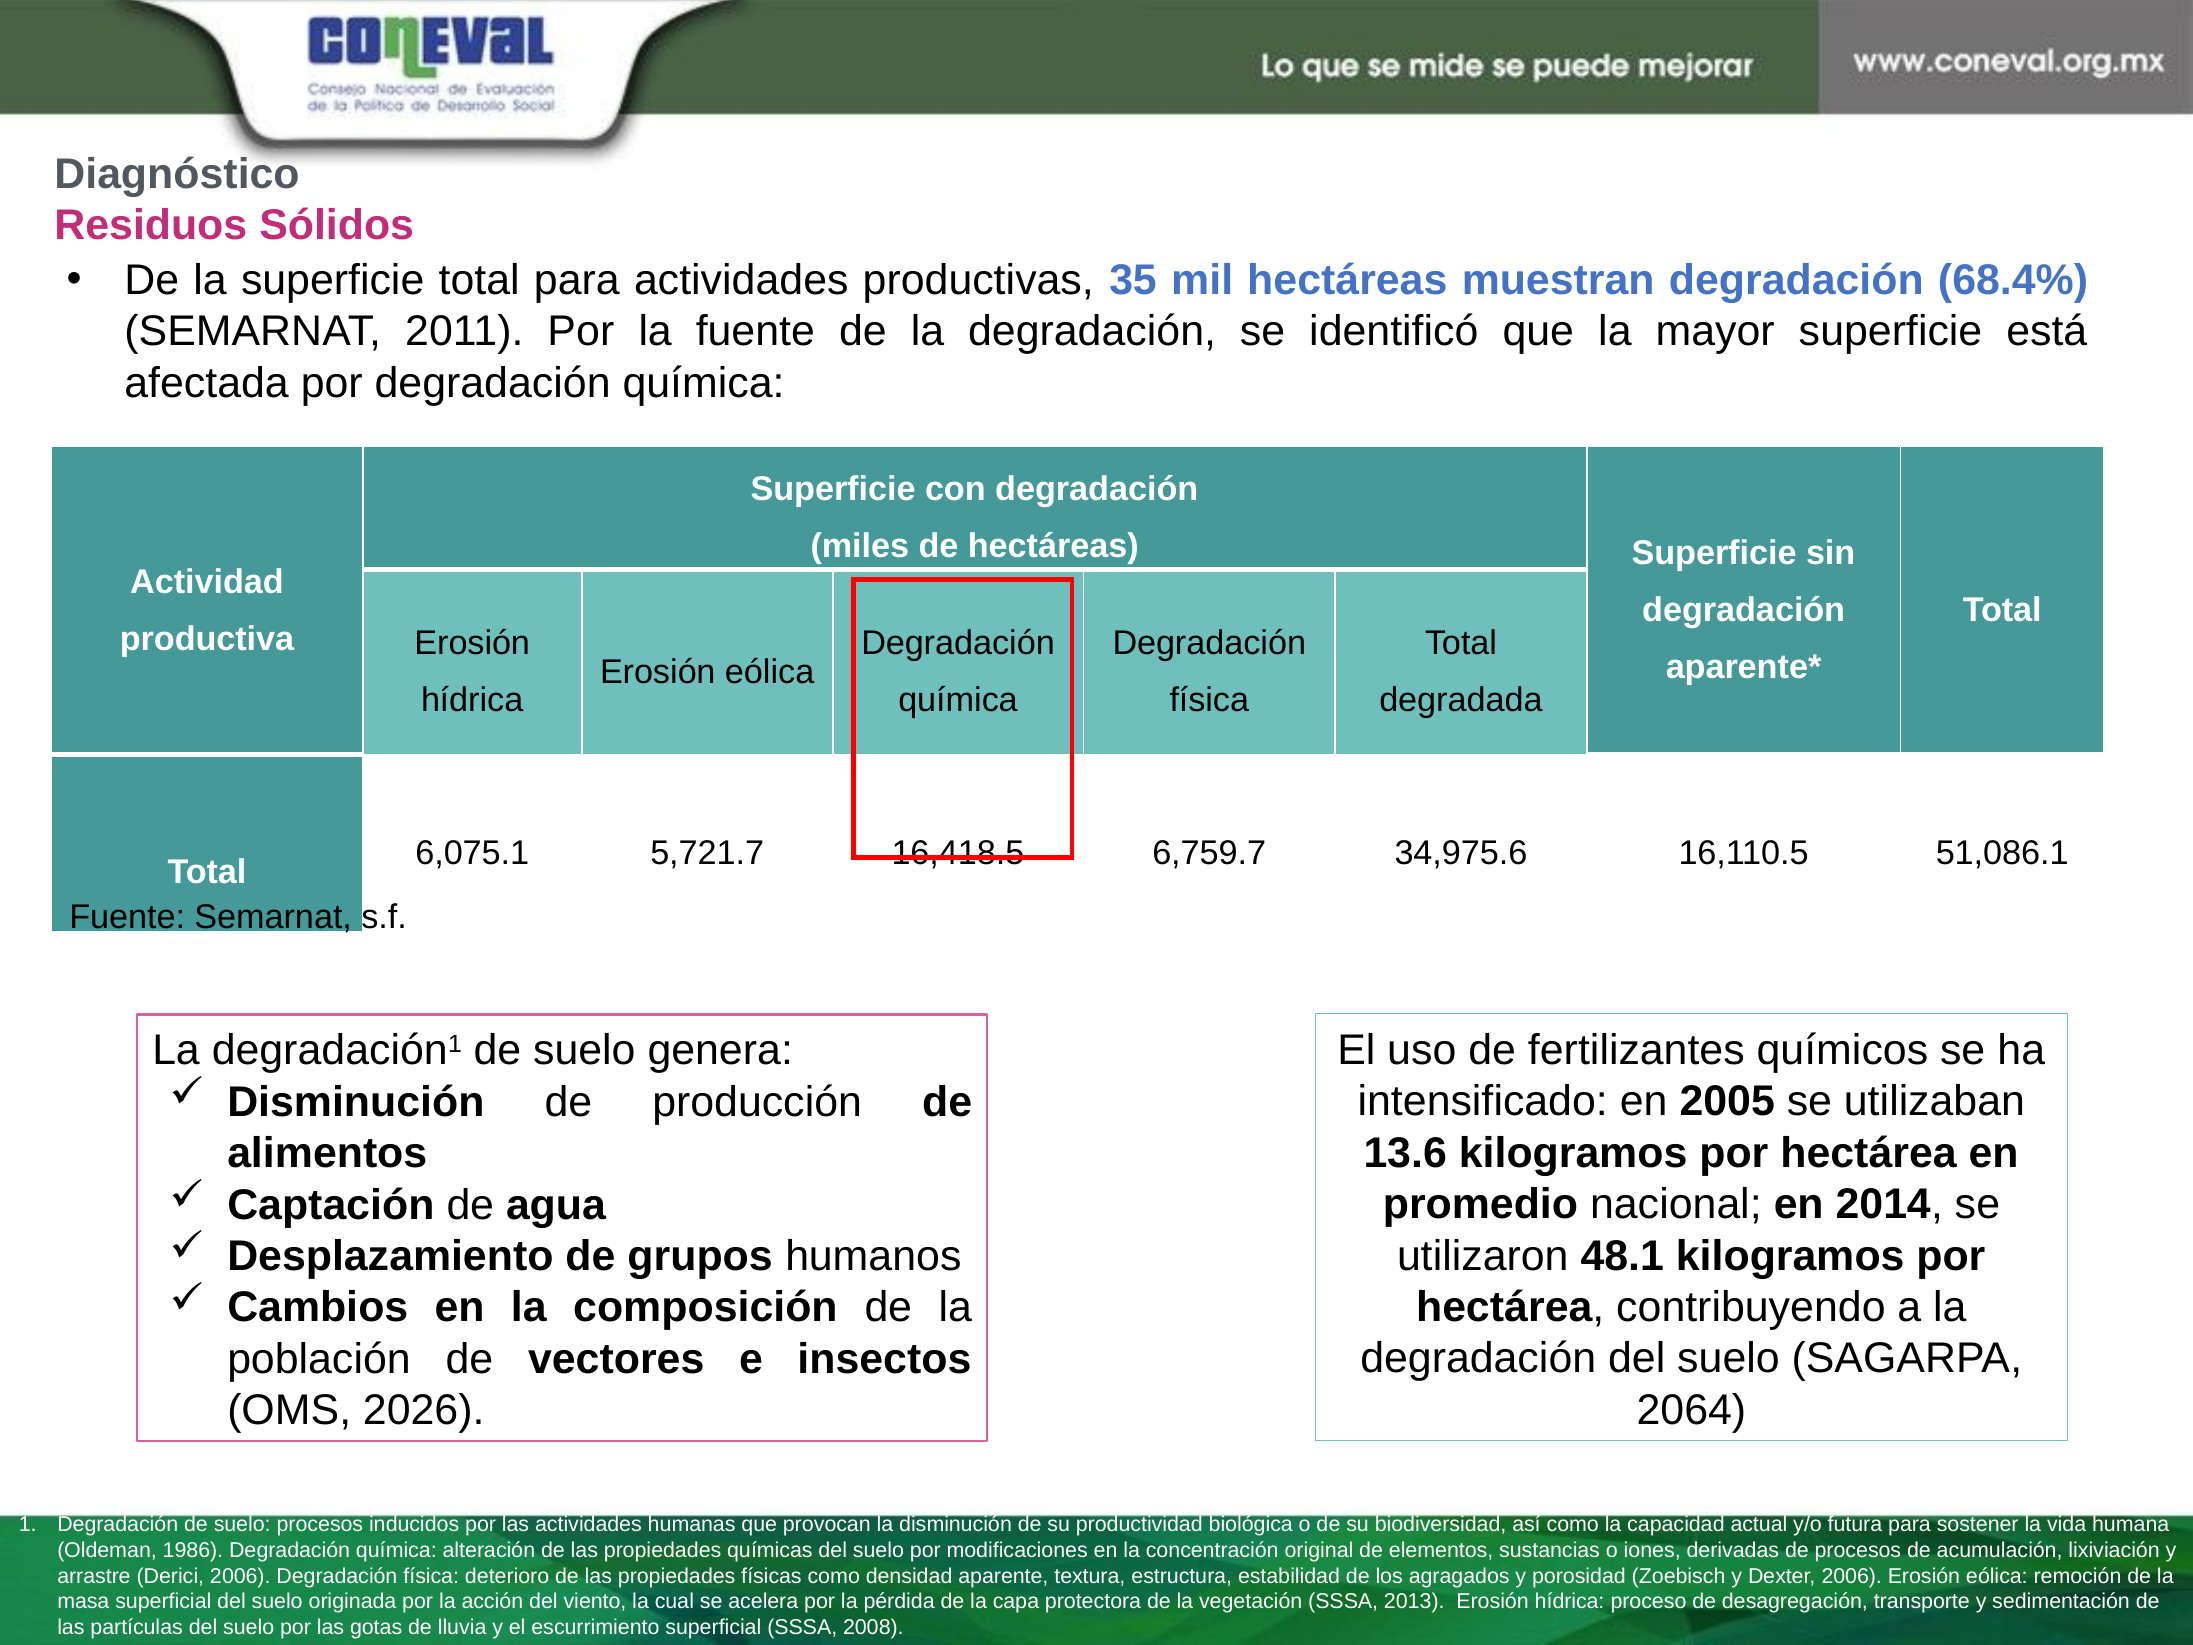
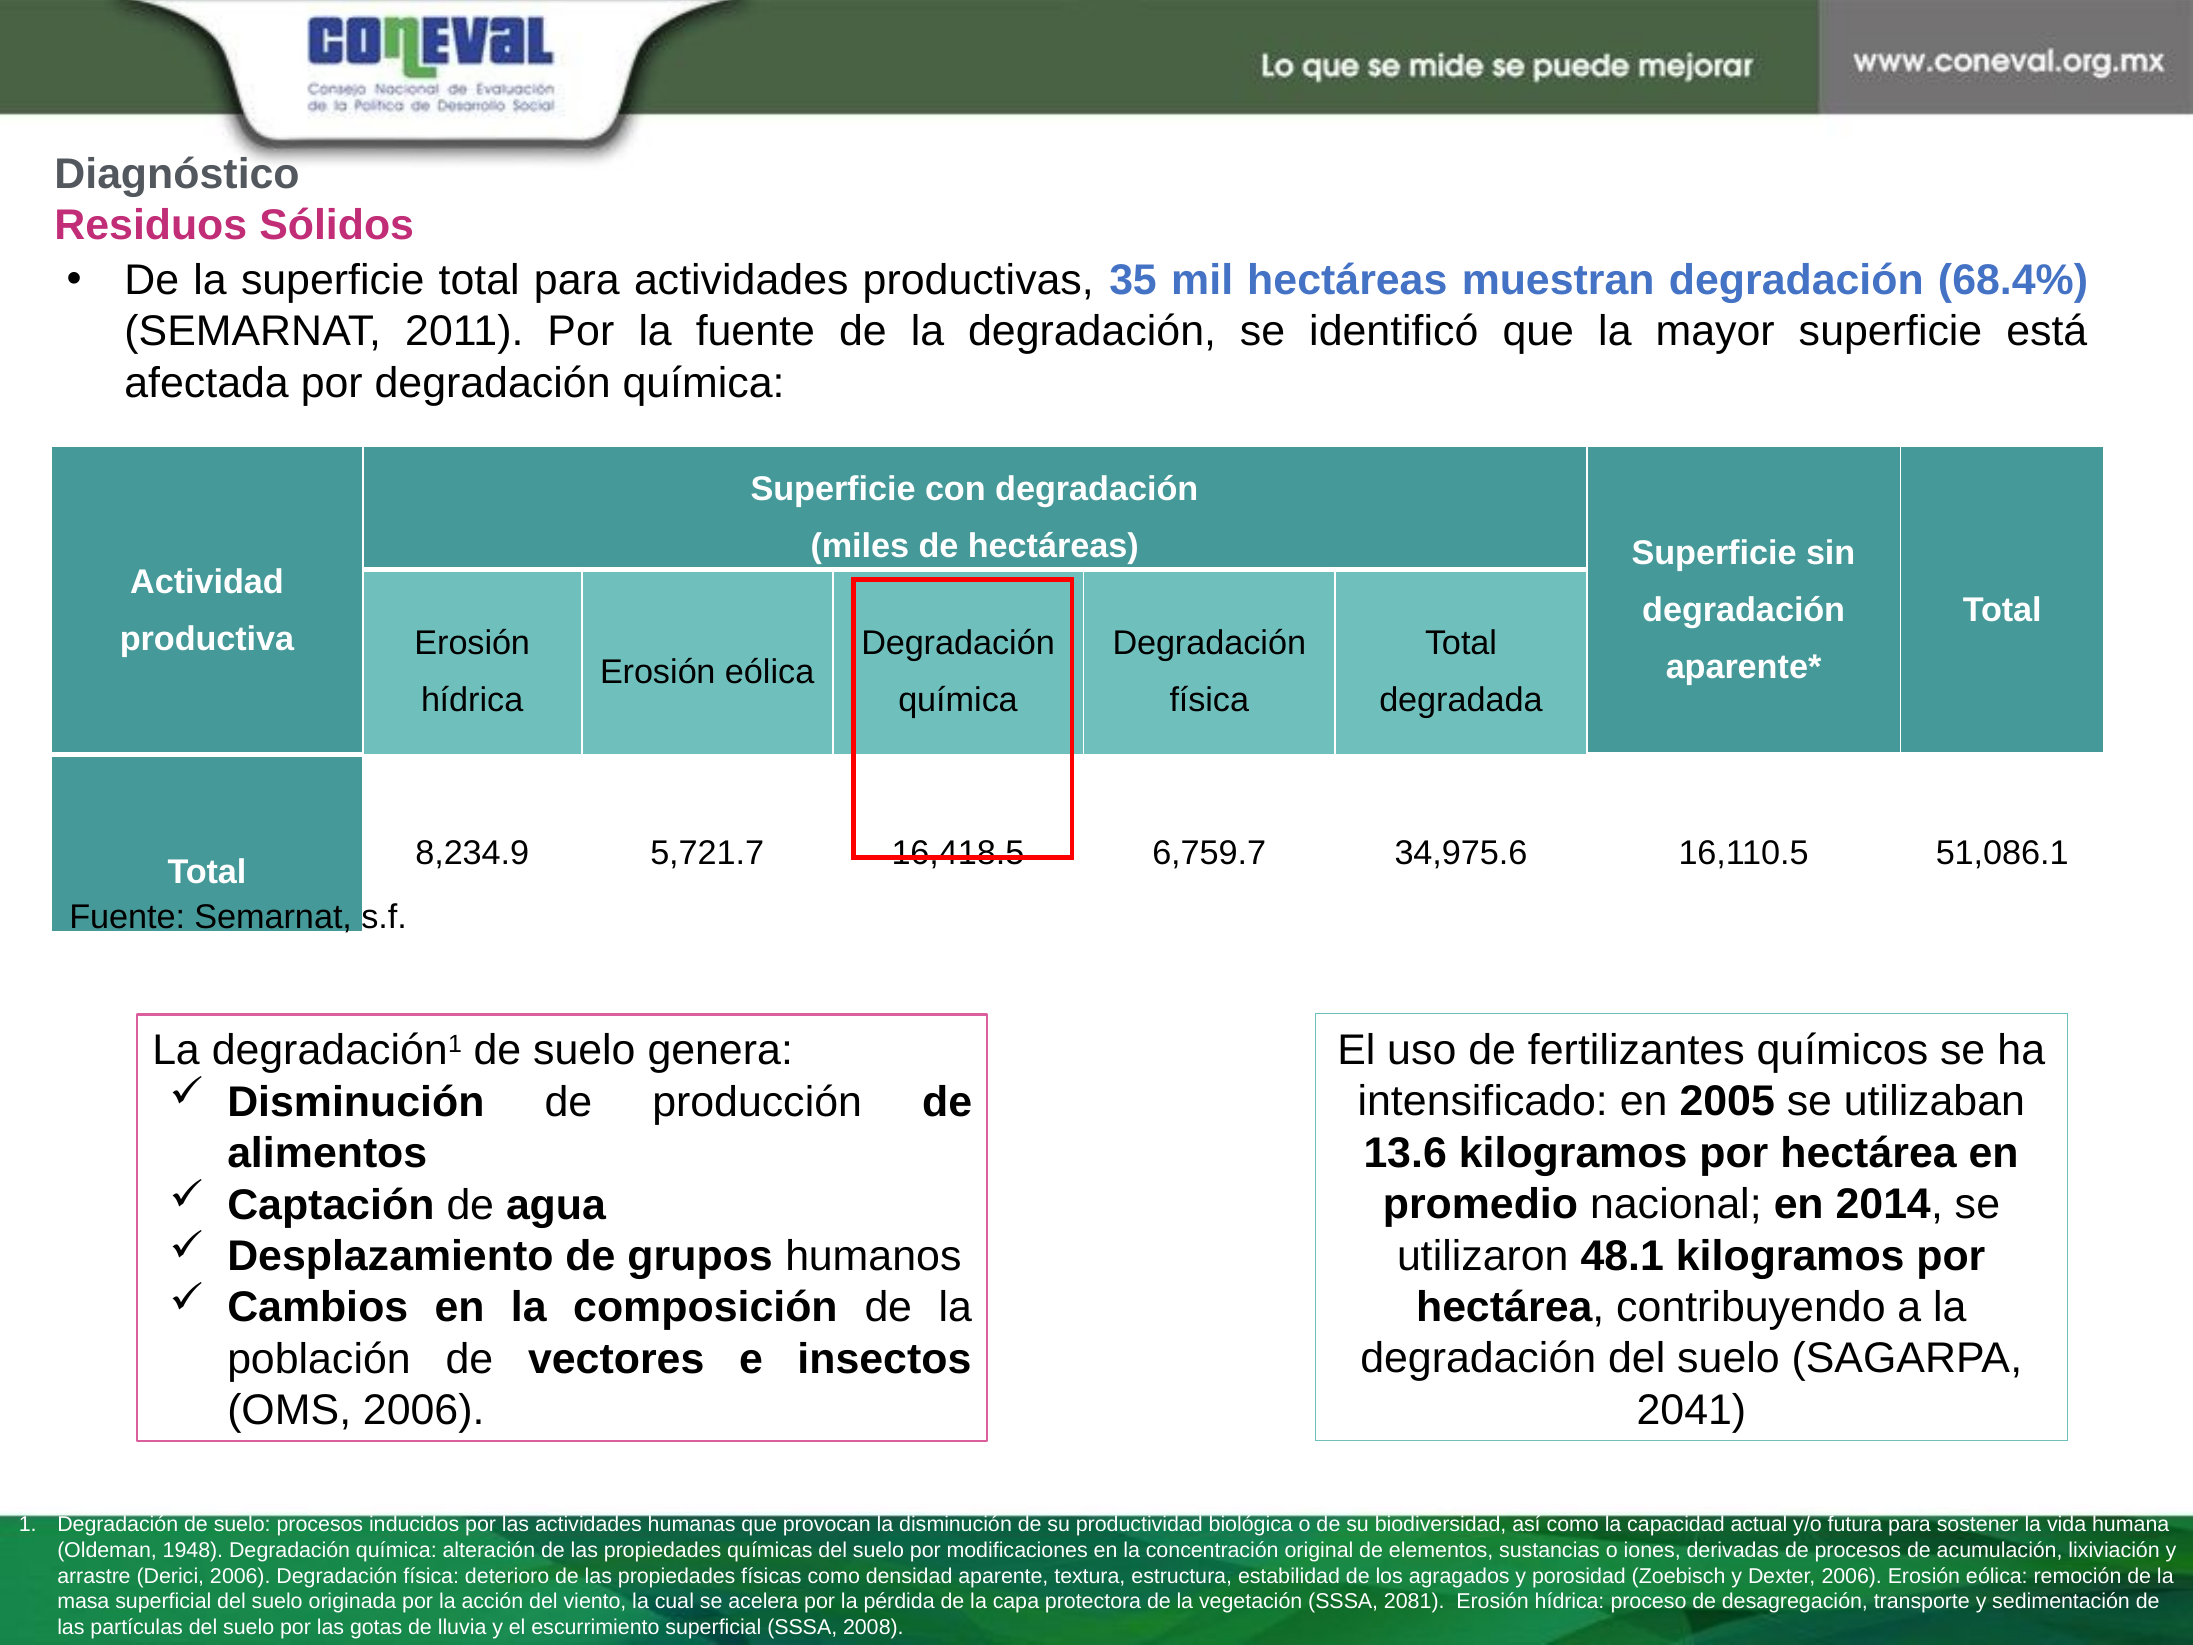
6,075.1: 6,075.1 -> 8,234.9
2064: 2064 -> 2041
OMS 2026: 2026 -> 2006
1986: 1986 -> 1948
2013: 2013 -> 2081
